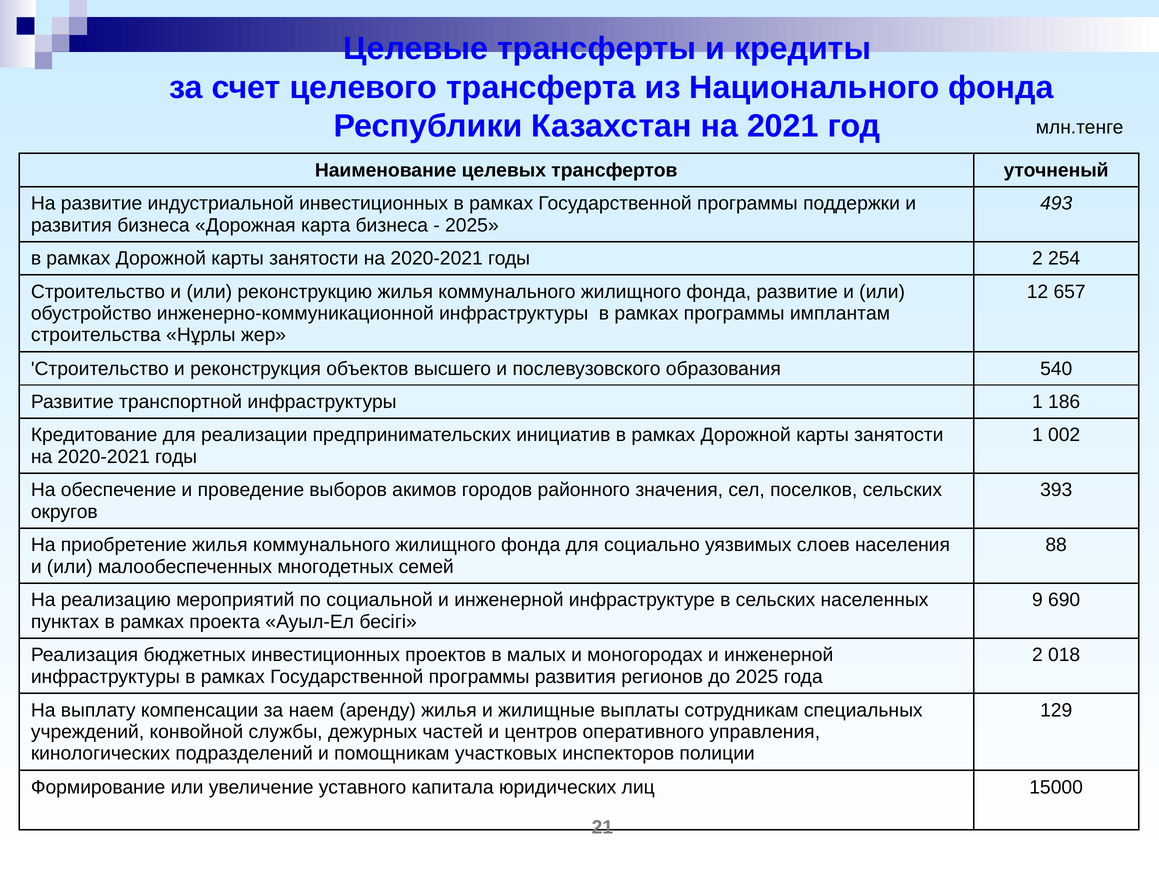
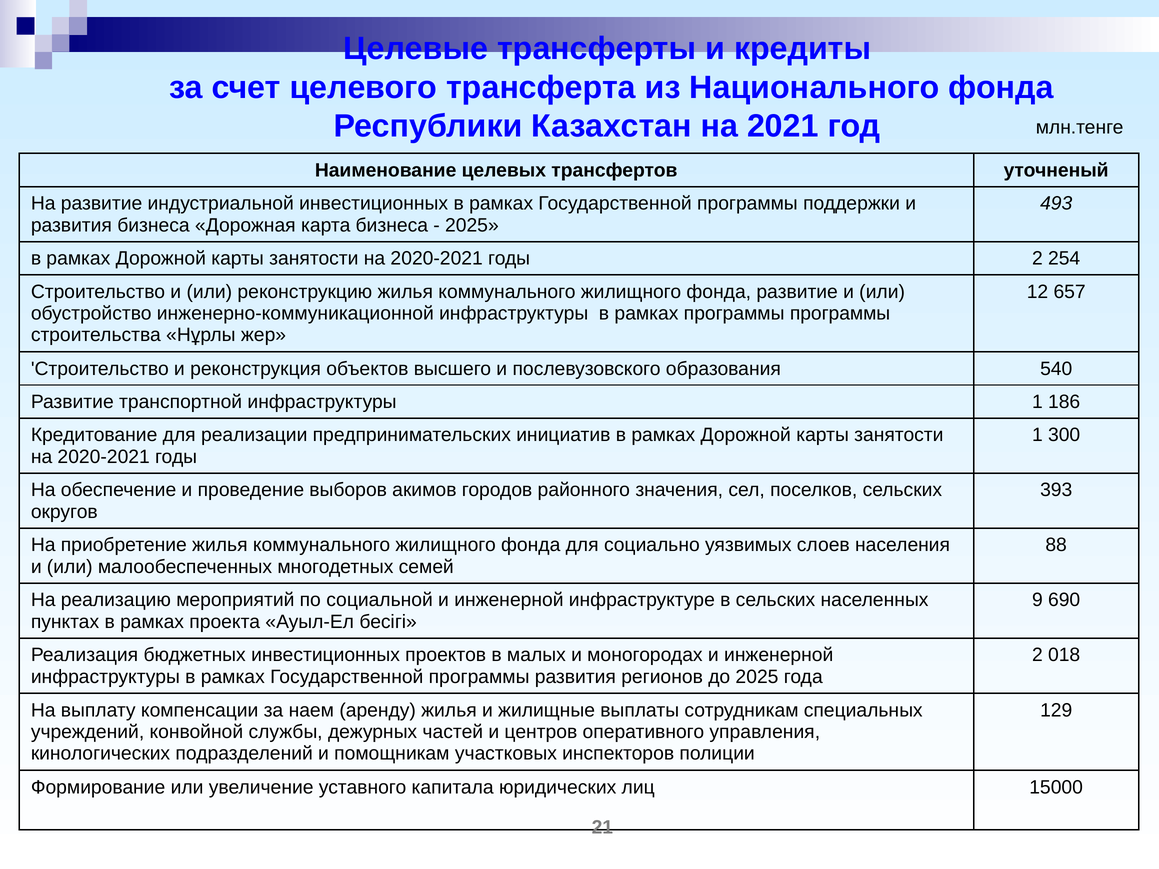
программы имплантам: имплантам -> программы
002: 002 -> 300
